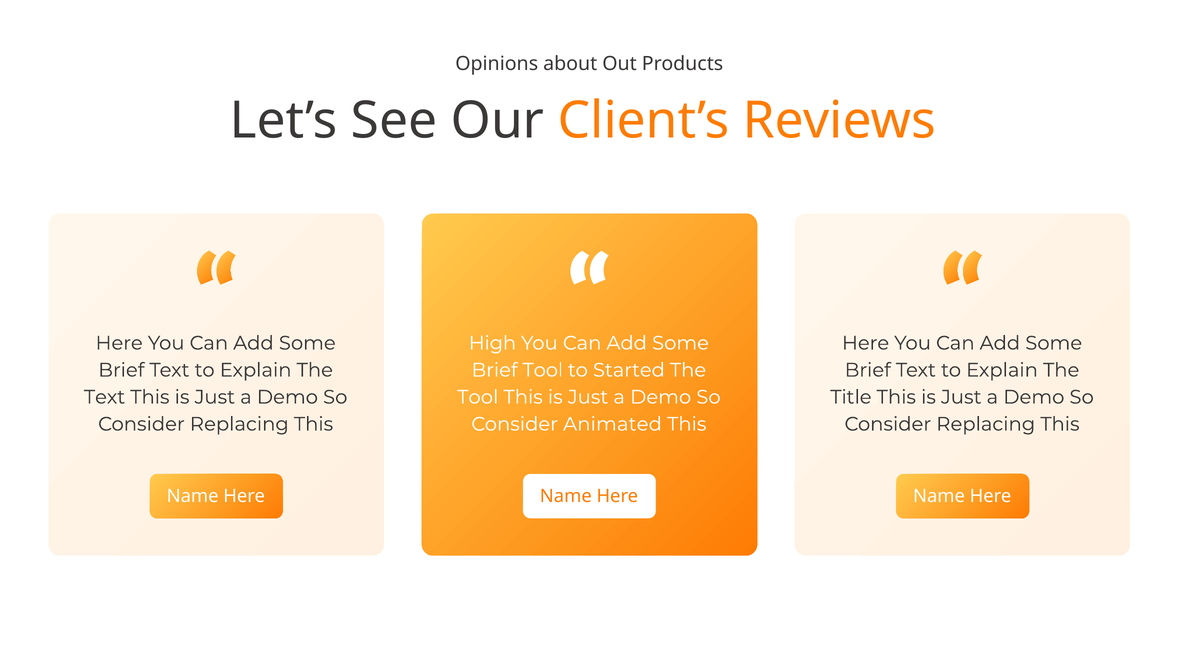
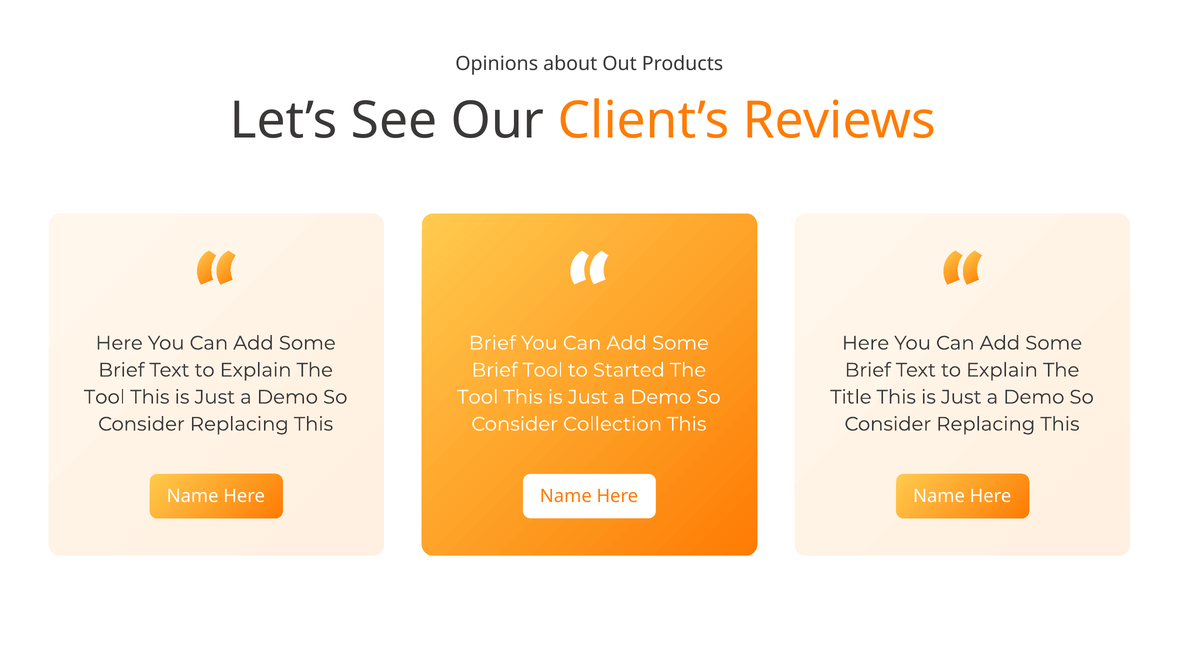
High at (492, 343): High -> Brief
Text at (105, 397): Text -> Tool
Animated: Animated -> Collection
